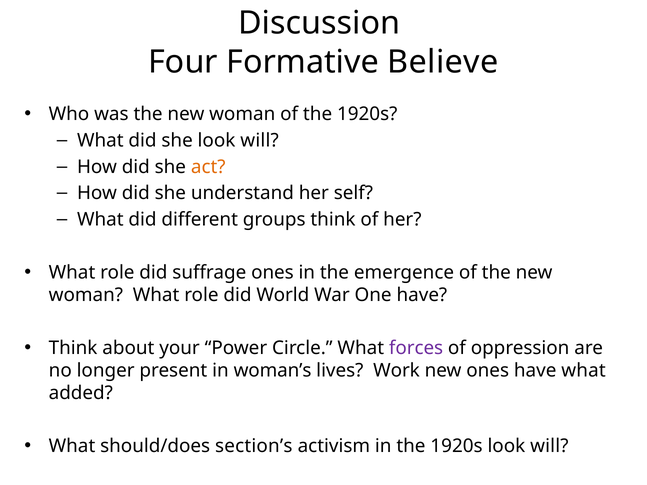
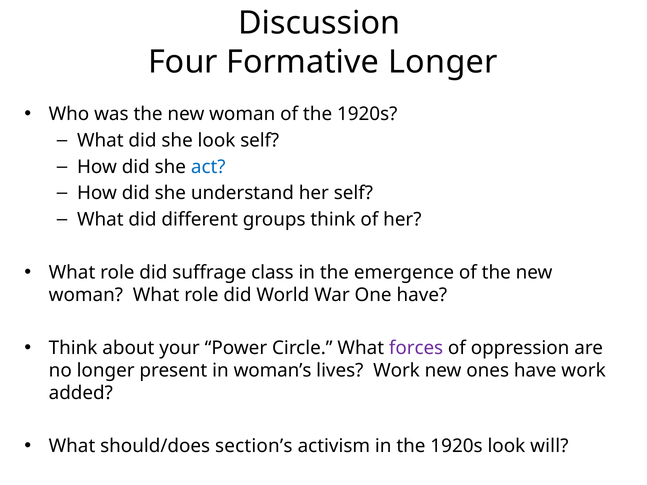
Formative Believe: Believe -> Longer
she look will: will -> self
act colour: orange -> blue
suffrage ones: ones -> class
have what: what -> work
